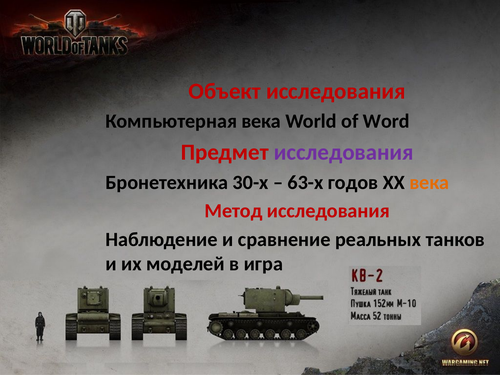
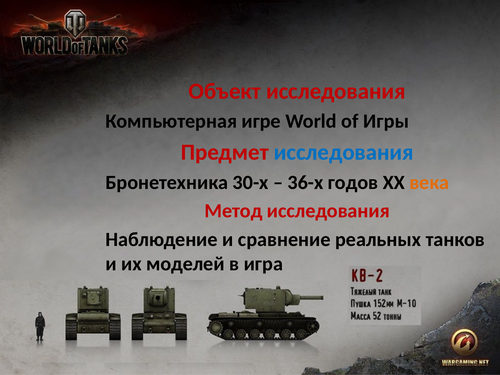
Компьютерная века: века -> игре
Word: Word -> Игры
исследования at (344, 152) colour: purple -> blue
63-х: 63-х -> 36-х
